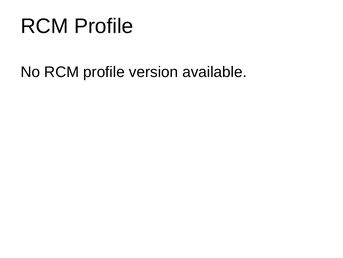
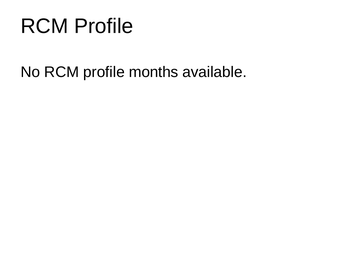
version: version -> months
